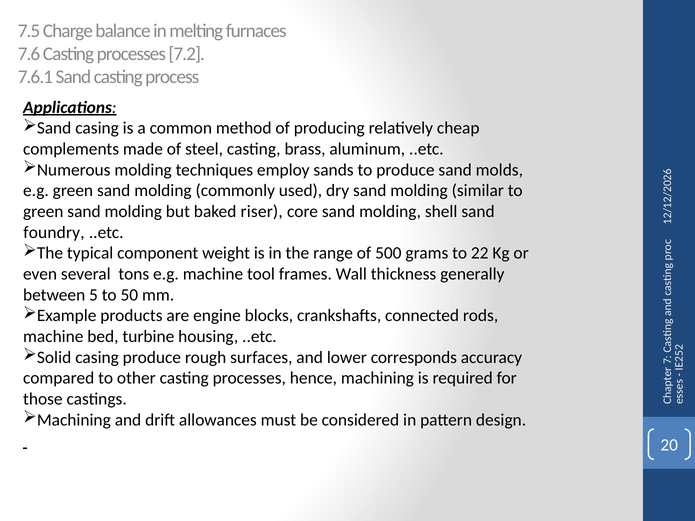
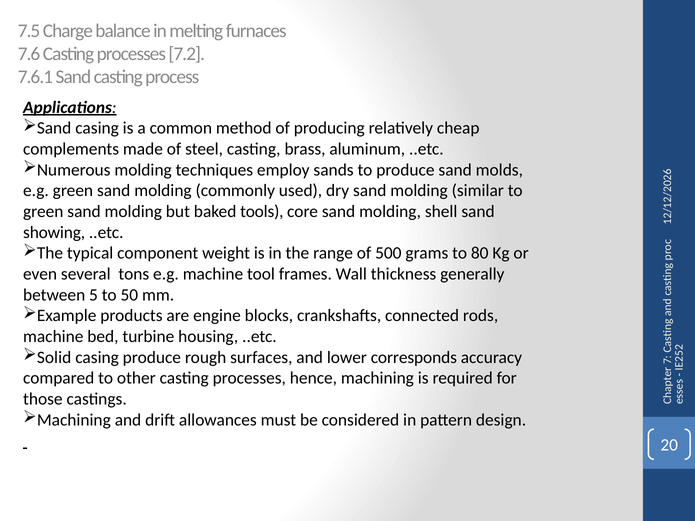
riser: riser -> tools
foundry: foundry -> showing
22: 22 -> 80
